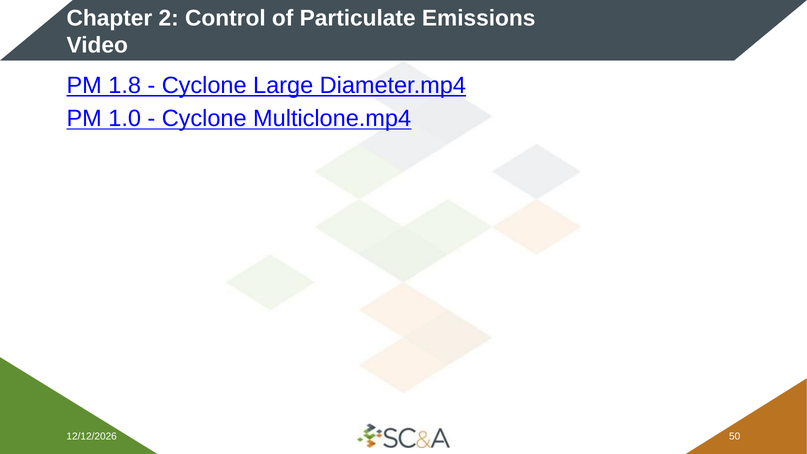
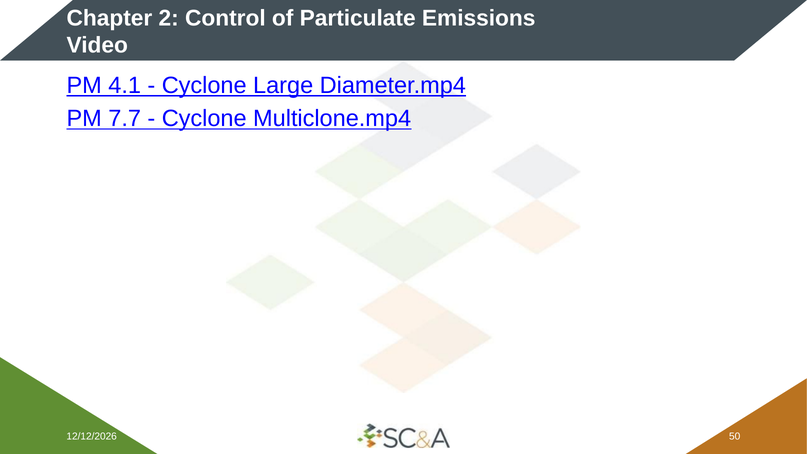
1.8: 1.8 -> 4.1
1.0: 1.0 -> 7.7
